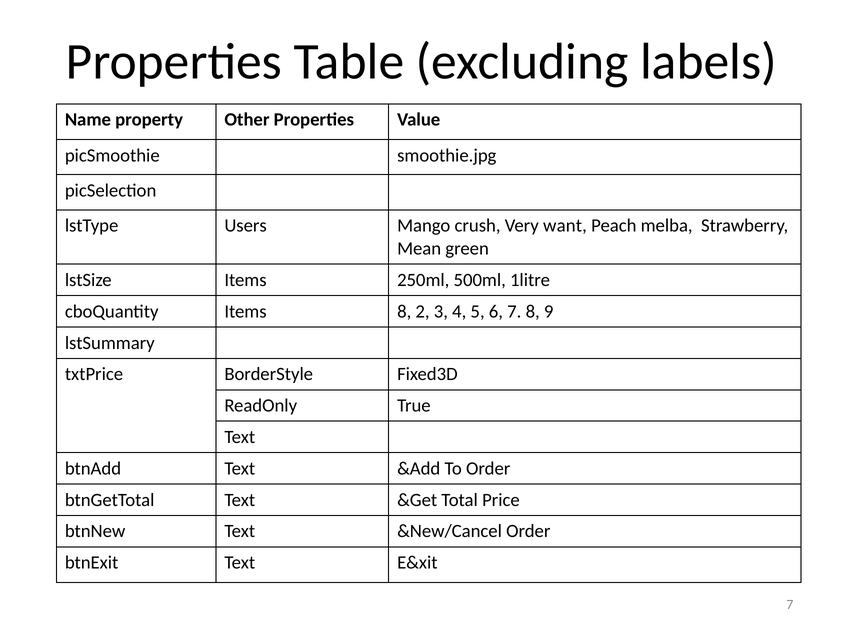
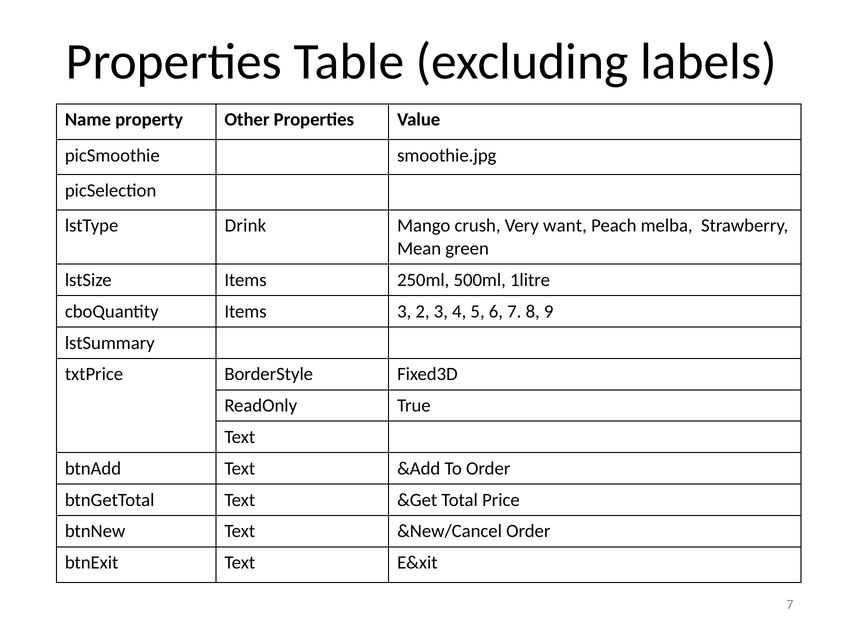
Users: Users -> Drink
Items 8: 8 -> 3
